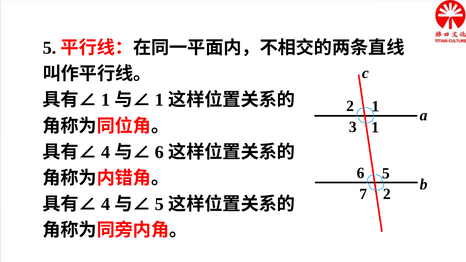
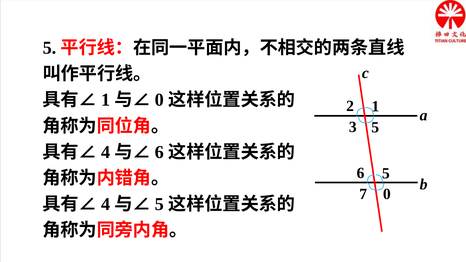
1 at (160, 100): 1 -> 0
3 1: 1 -> 5
7 2: 2 -> 0
